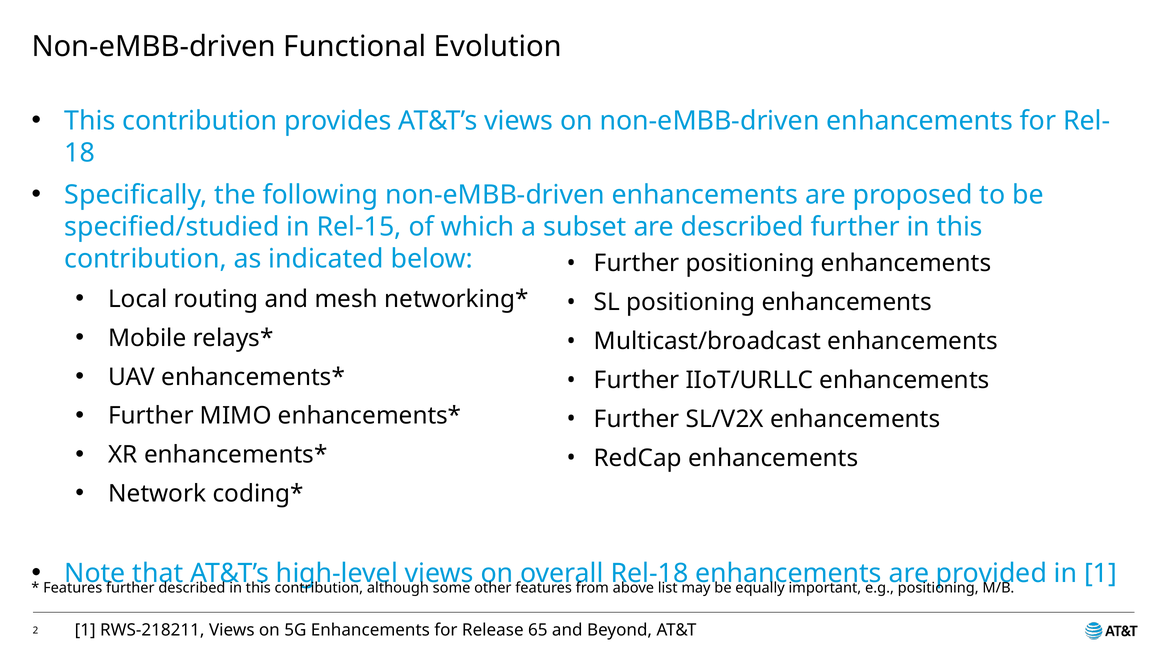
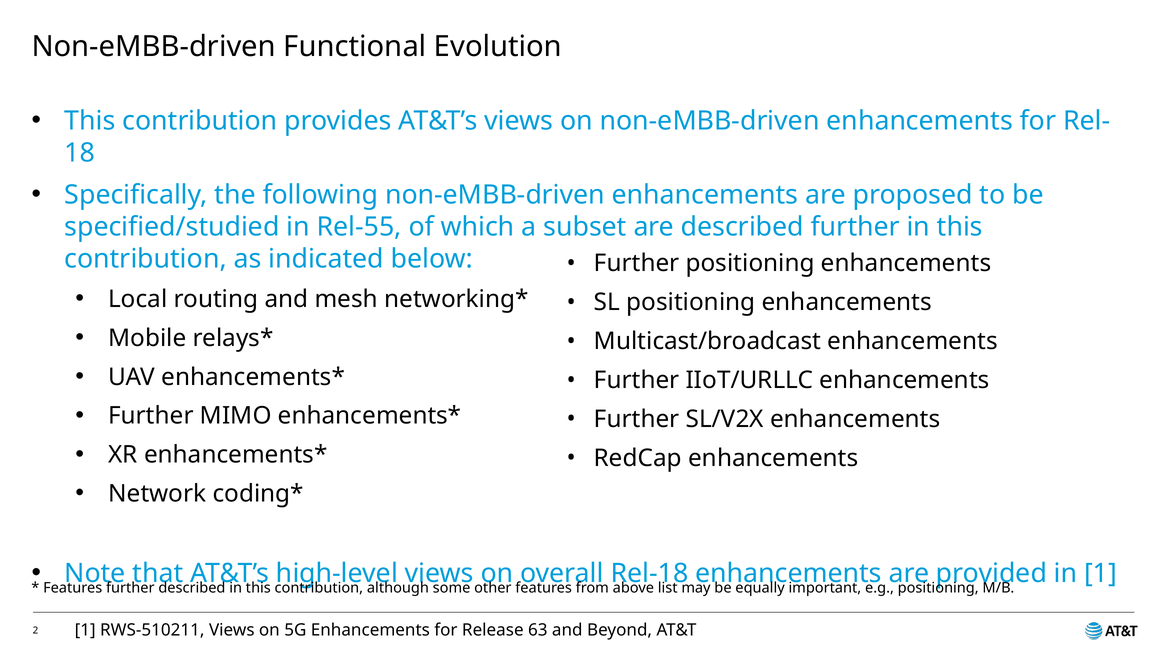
Rel-15: Rel-15 -> Rel-55
RWS-218211: RWS-218211 -> RWS-510211
65: 65 -> 63
